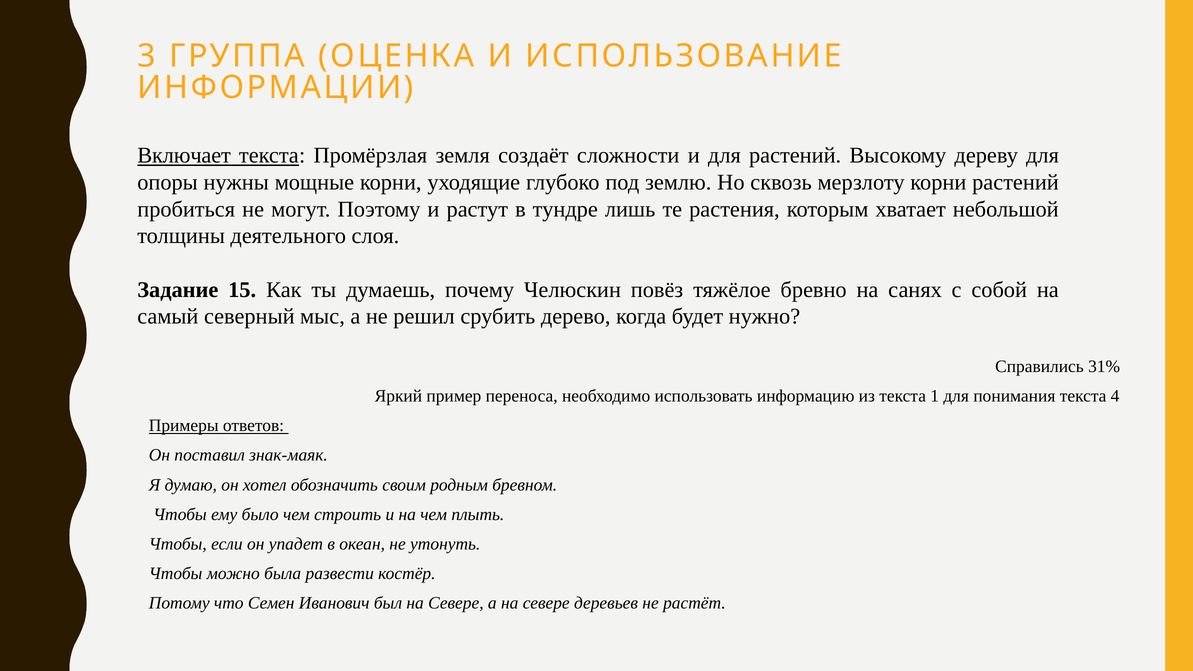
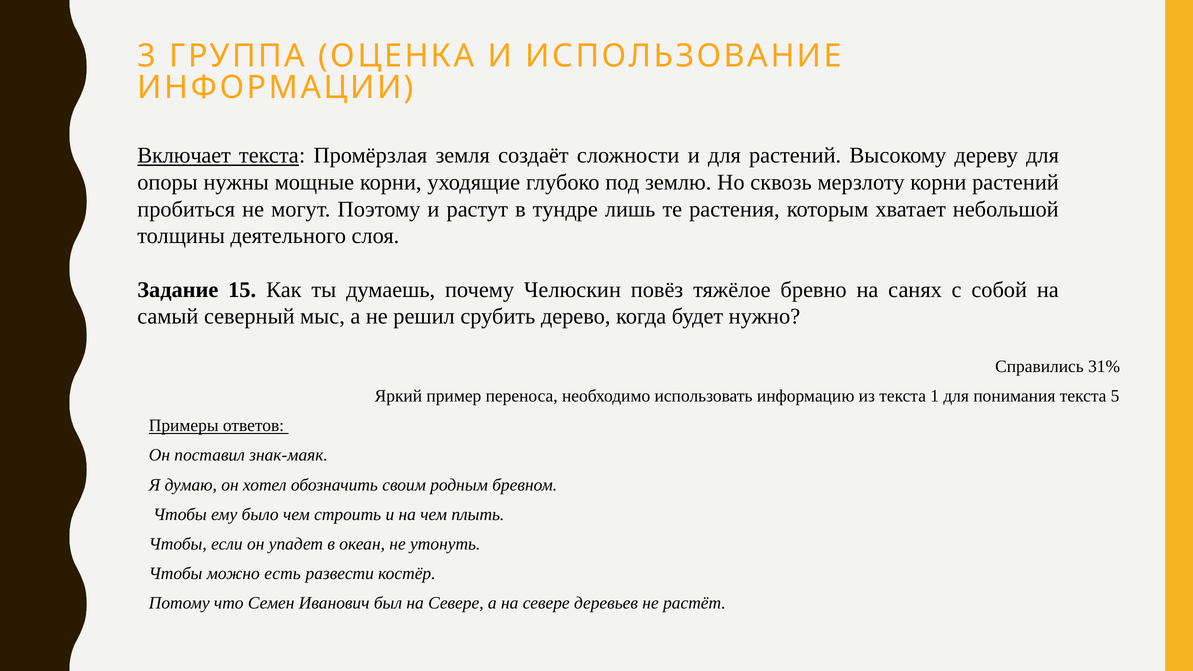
4: 4 -> 5
была: была -> есть
